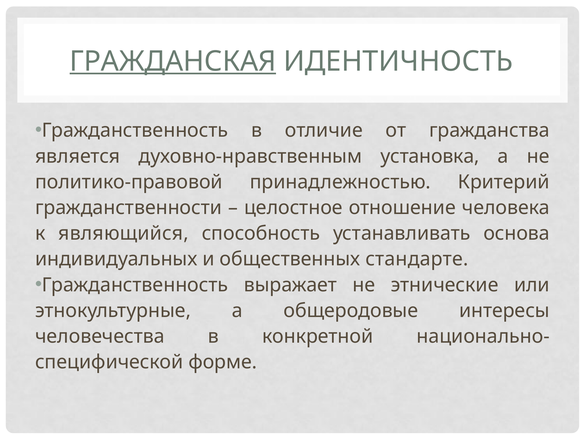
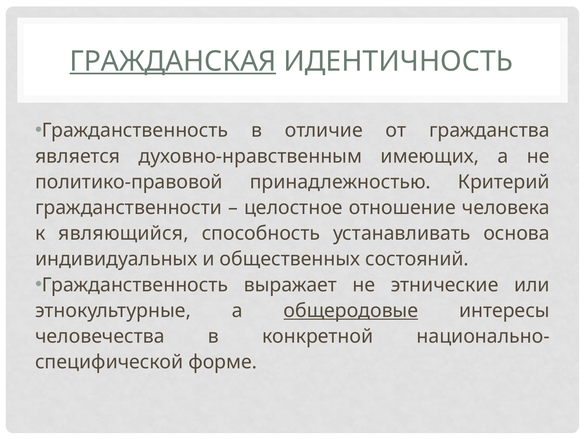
установка: установка -> имеющих
стандарте: стандарте -> состояний
общеродовые underline: none -> present
